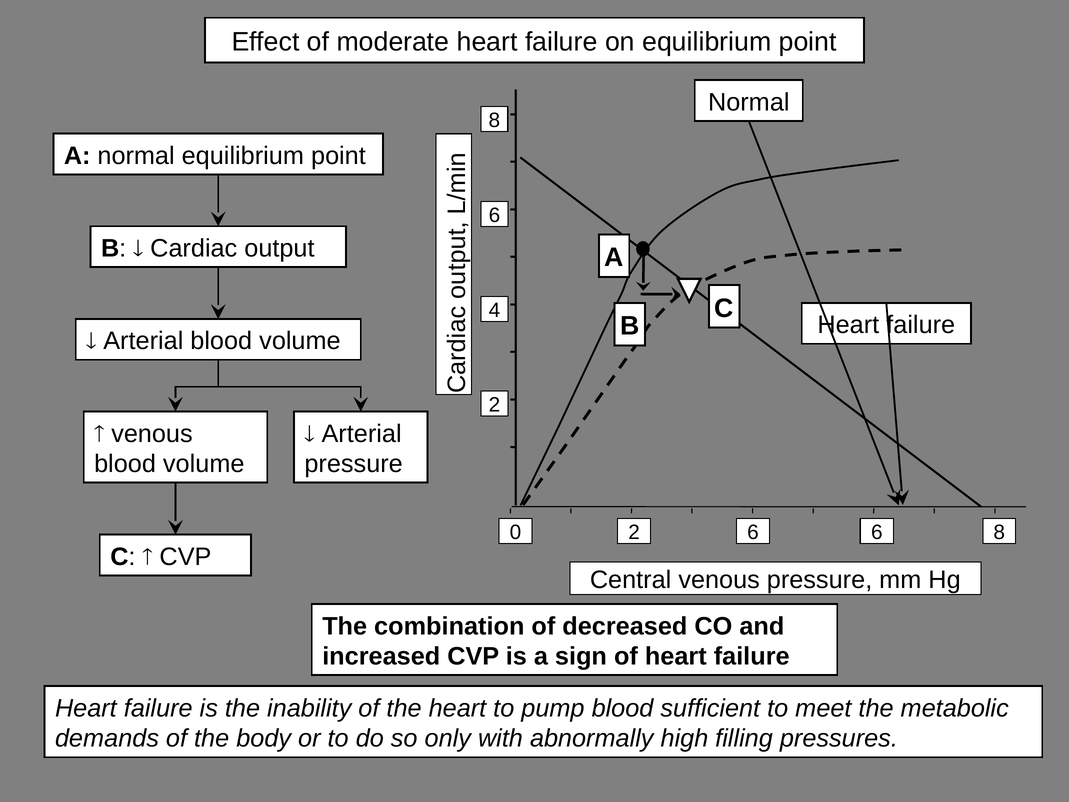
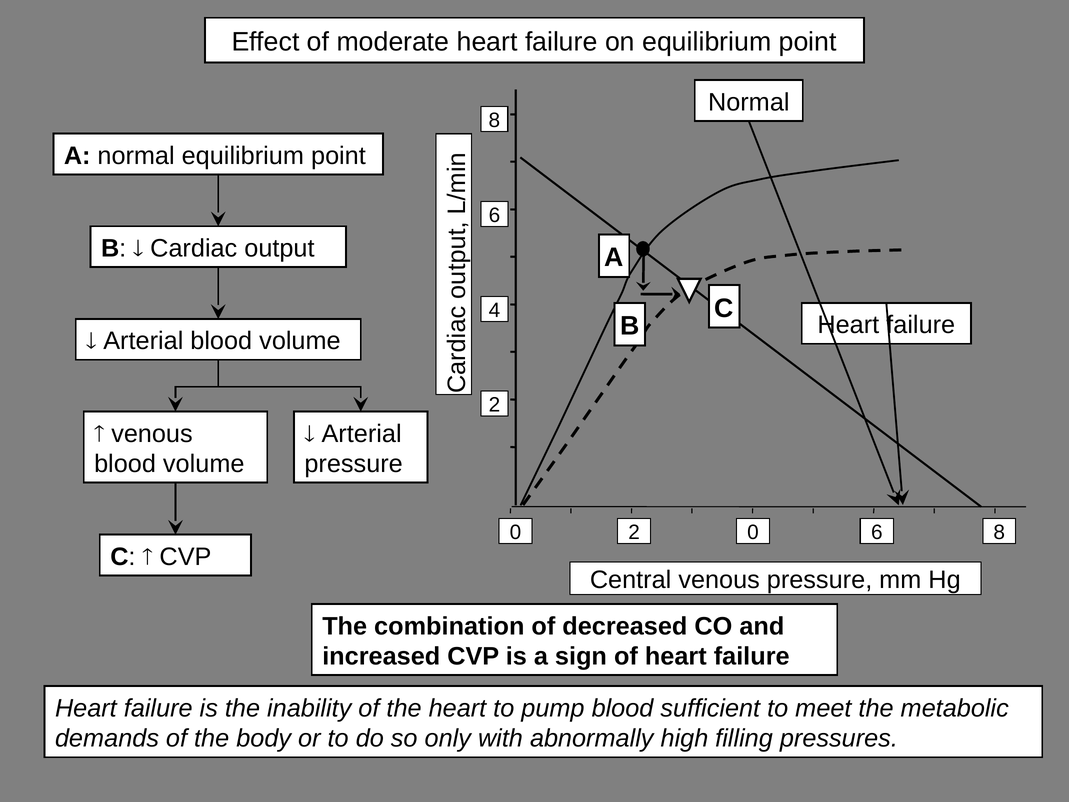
2 6: 6 -> 0
